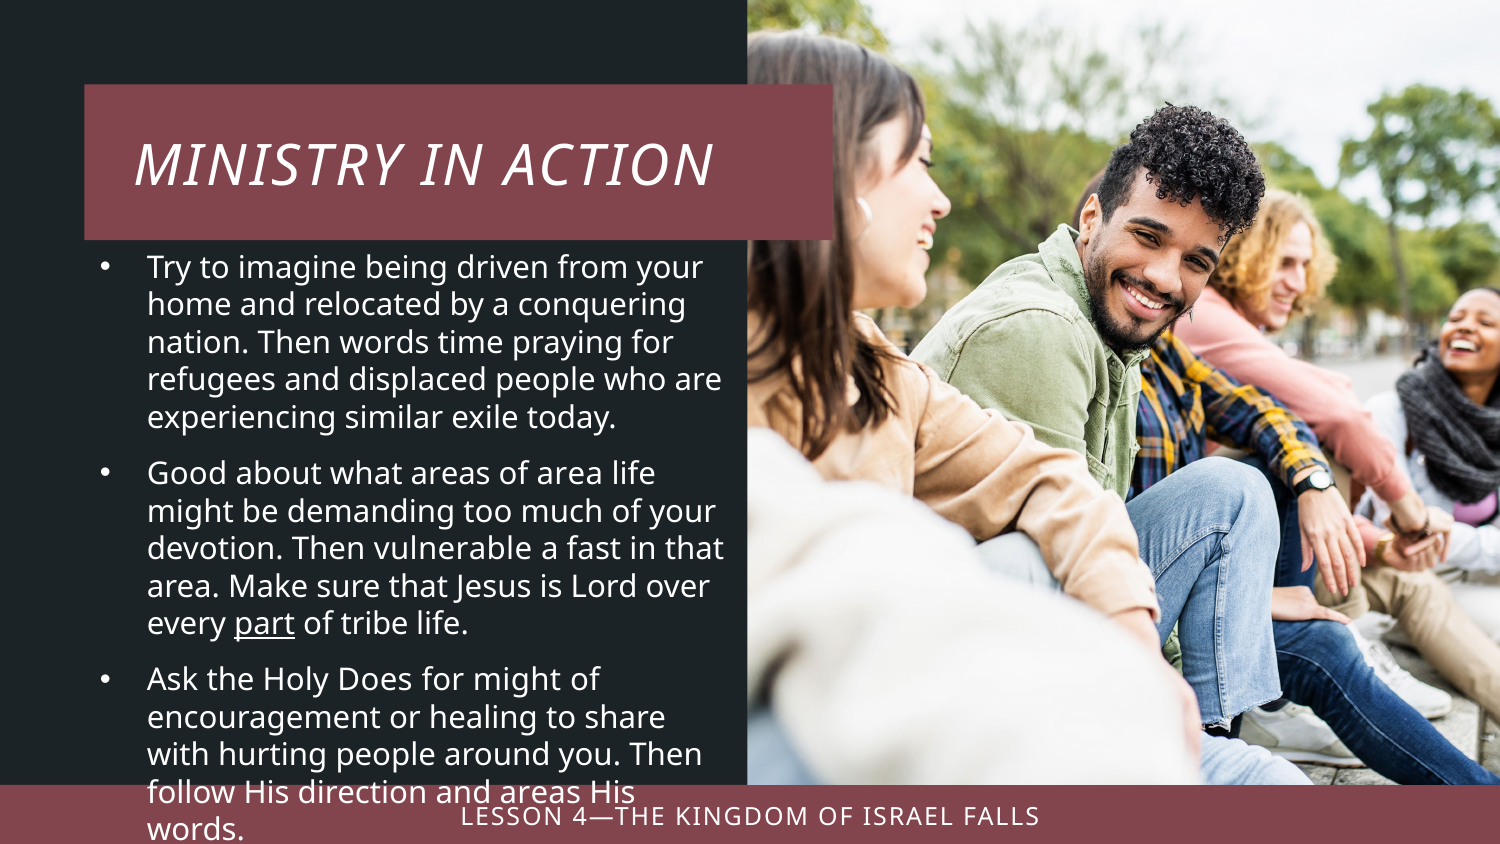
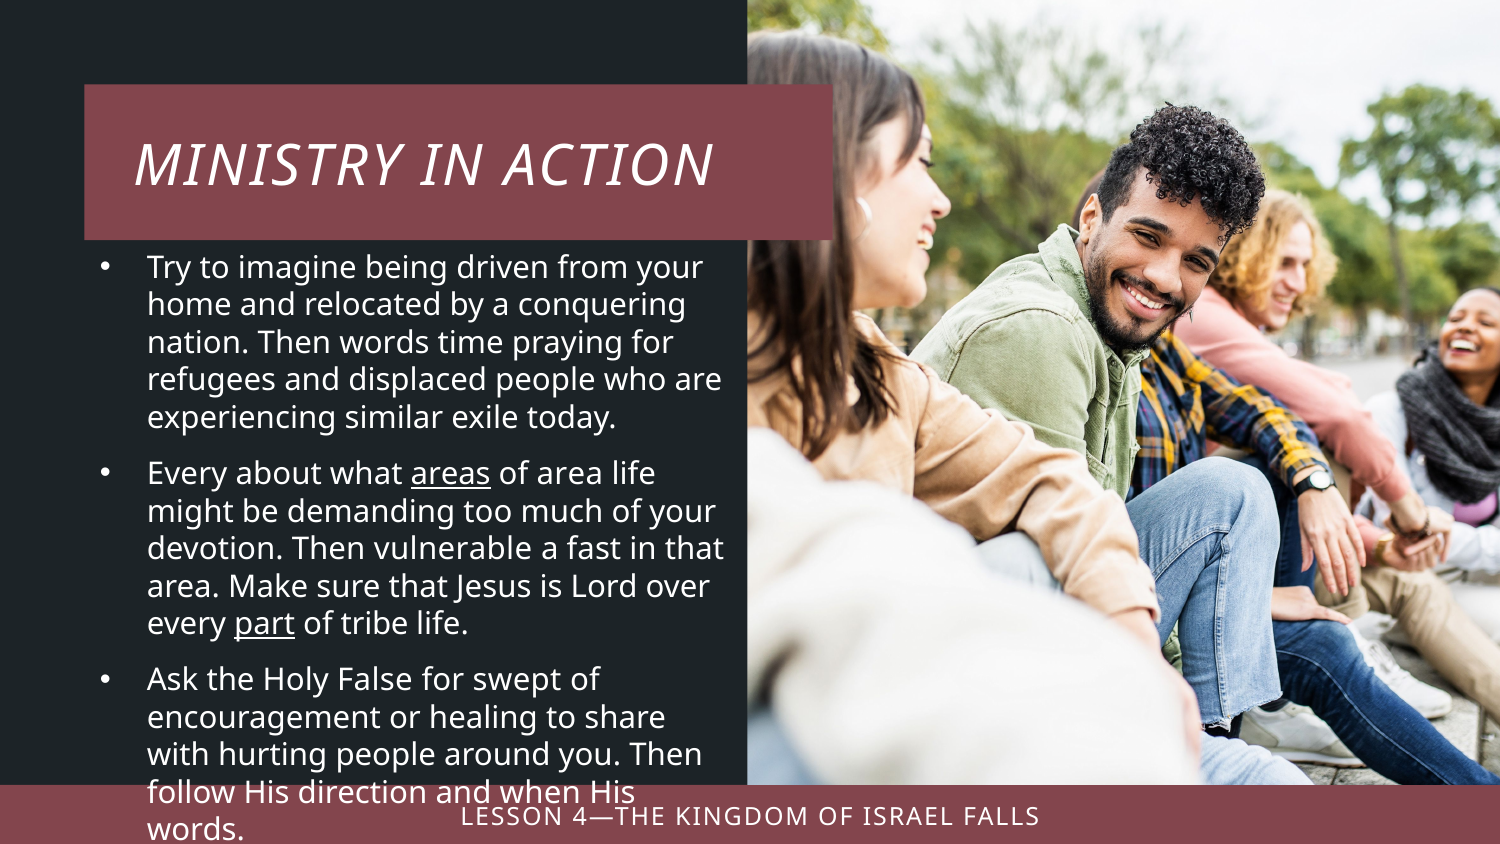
Good at (187, 474): Good -> Every
areas at (451, 474) underline: none -> present
Does: Does -> False
for might: might -> swept
and areas: areas -> when
